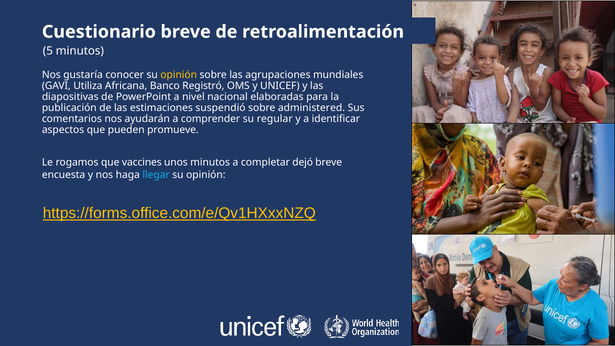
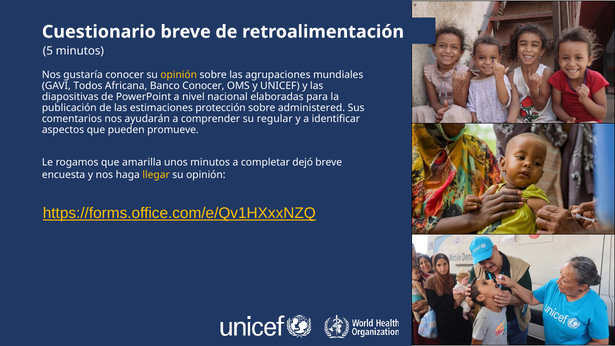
Utiliza: Utiliza -> Todos
Banco Registró: Registró -> Conocer
suspendió: suspendió -> protección
vaccines: vaccines -> amarilla
llegar colour: light blue -> yellow
